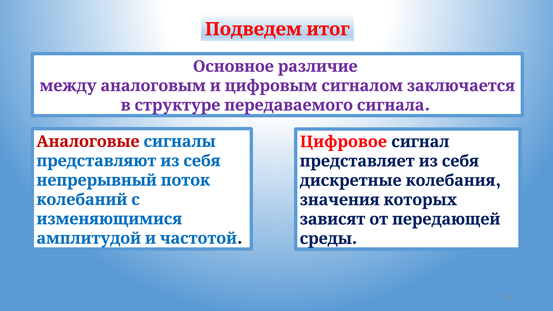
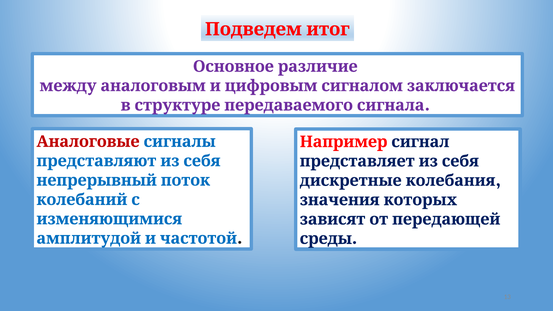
Цифровое: Цифровое -> Например
